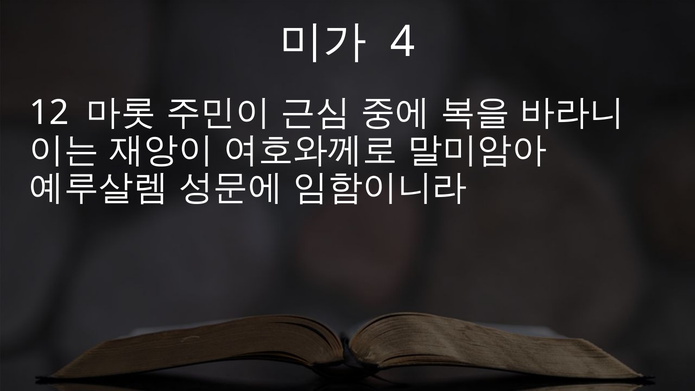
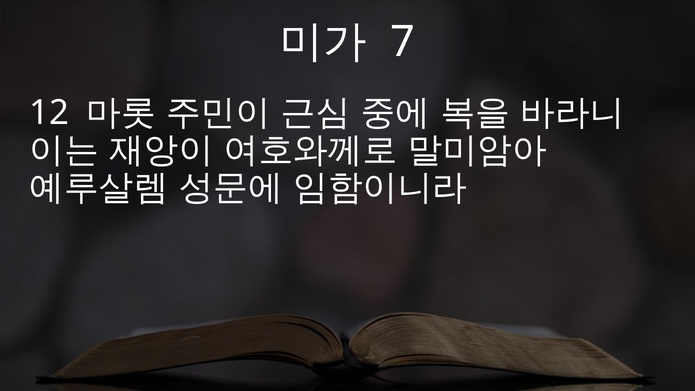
4: 4 -> 7
